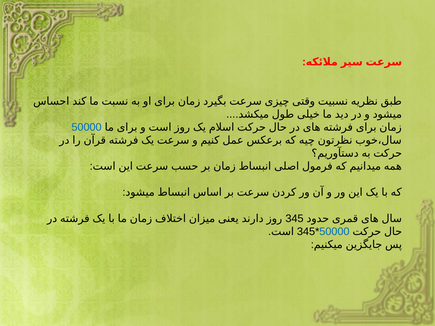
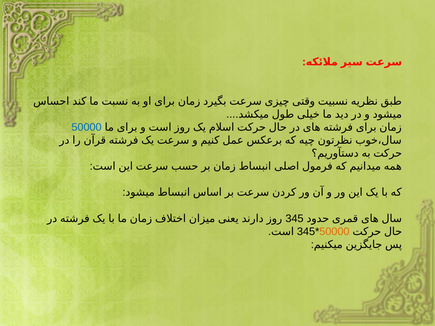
50000 at (334, 232) colour: blue -> orange
